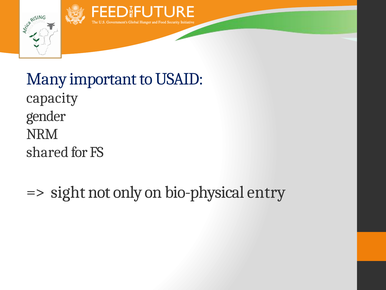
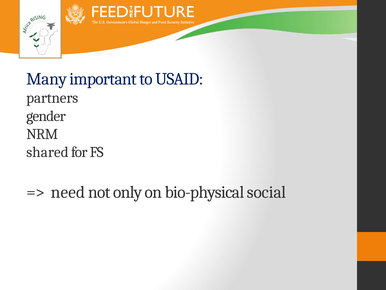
capacity: capacity -> partners
sight: sight -> need
entry: entry -> social
